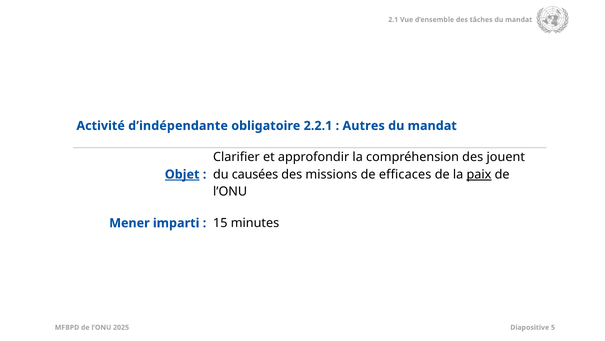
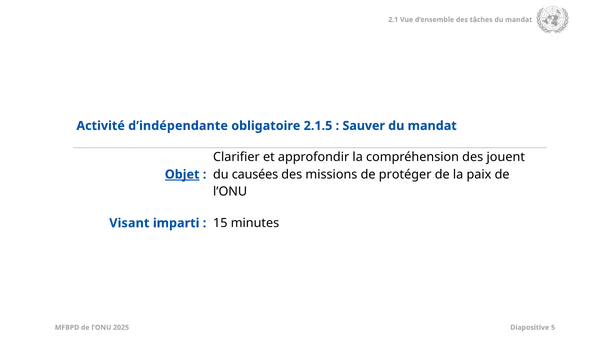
2.2.1: 2.2.1 -> 2.1.5
Autres: Autres -> Sauver
efficaces: efficaces -> protéger
paix underline: present -> none
Mener: Mener -> Visant
